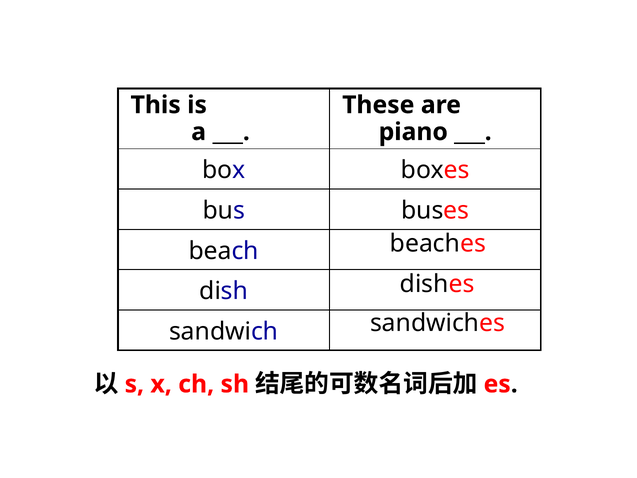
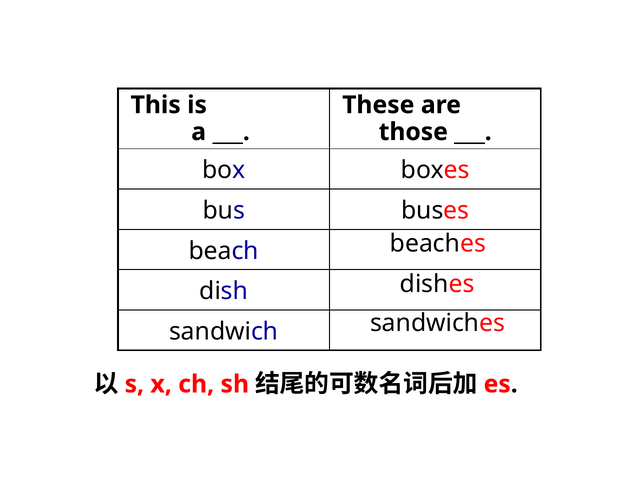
piano: piano -> those
